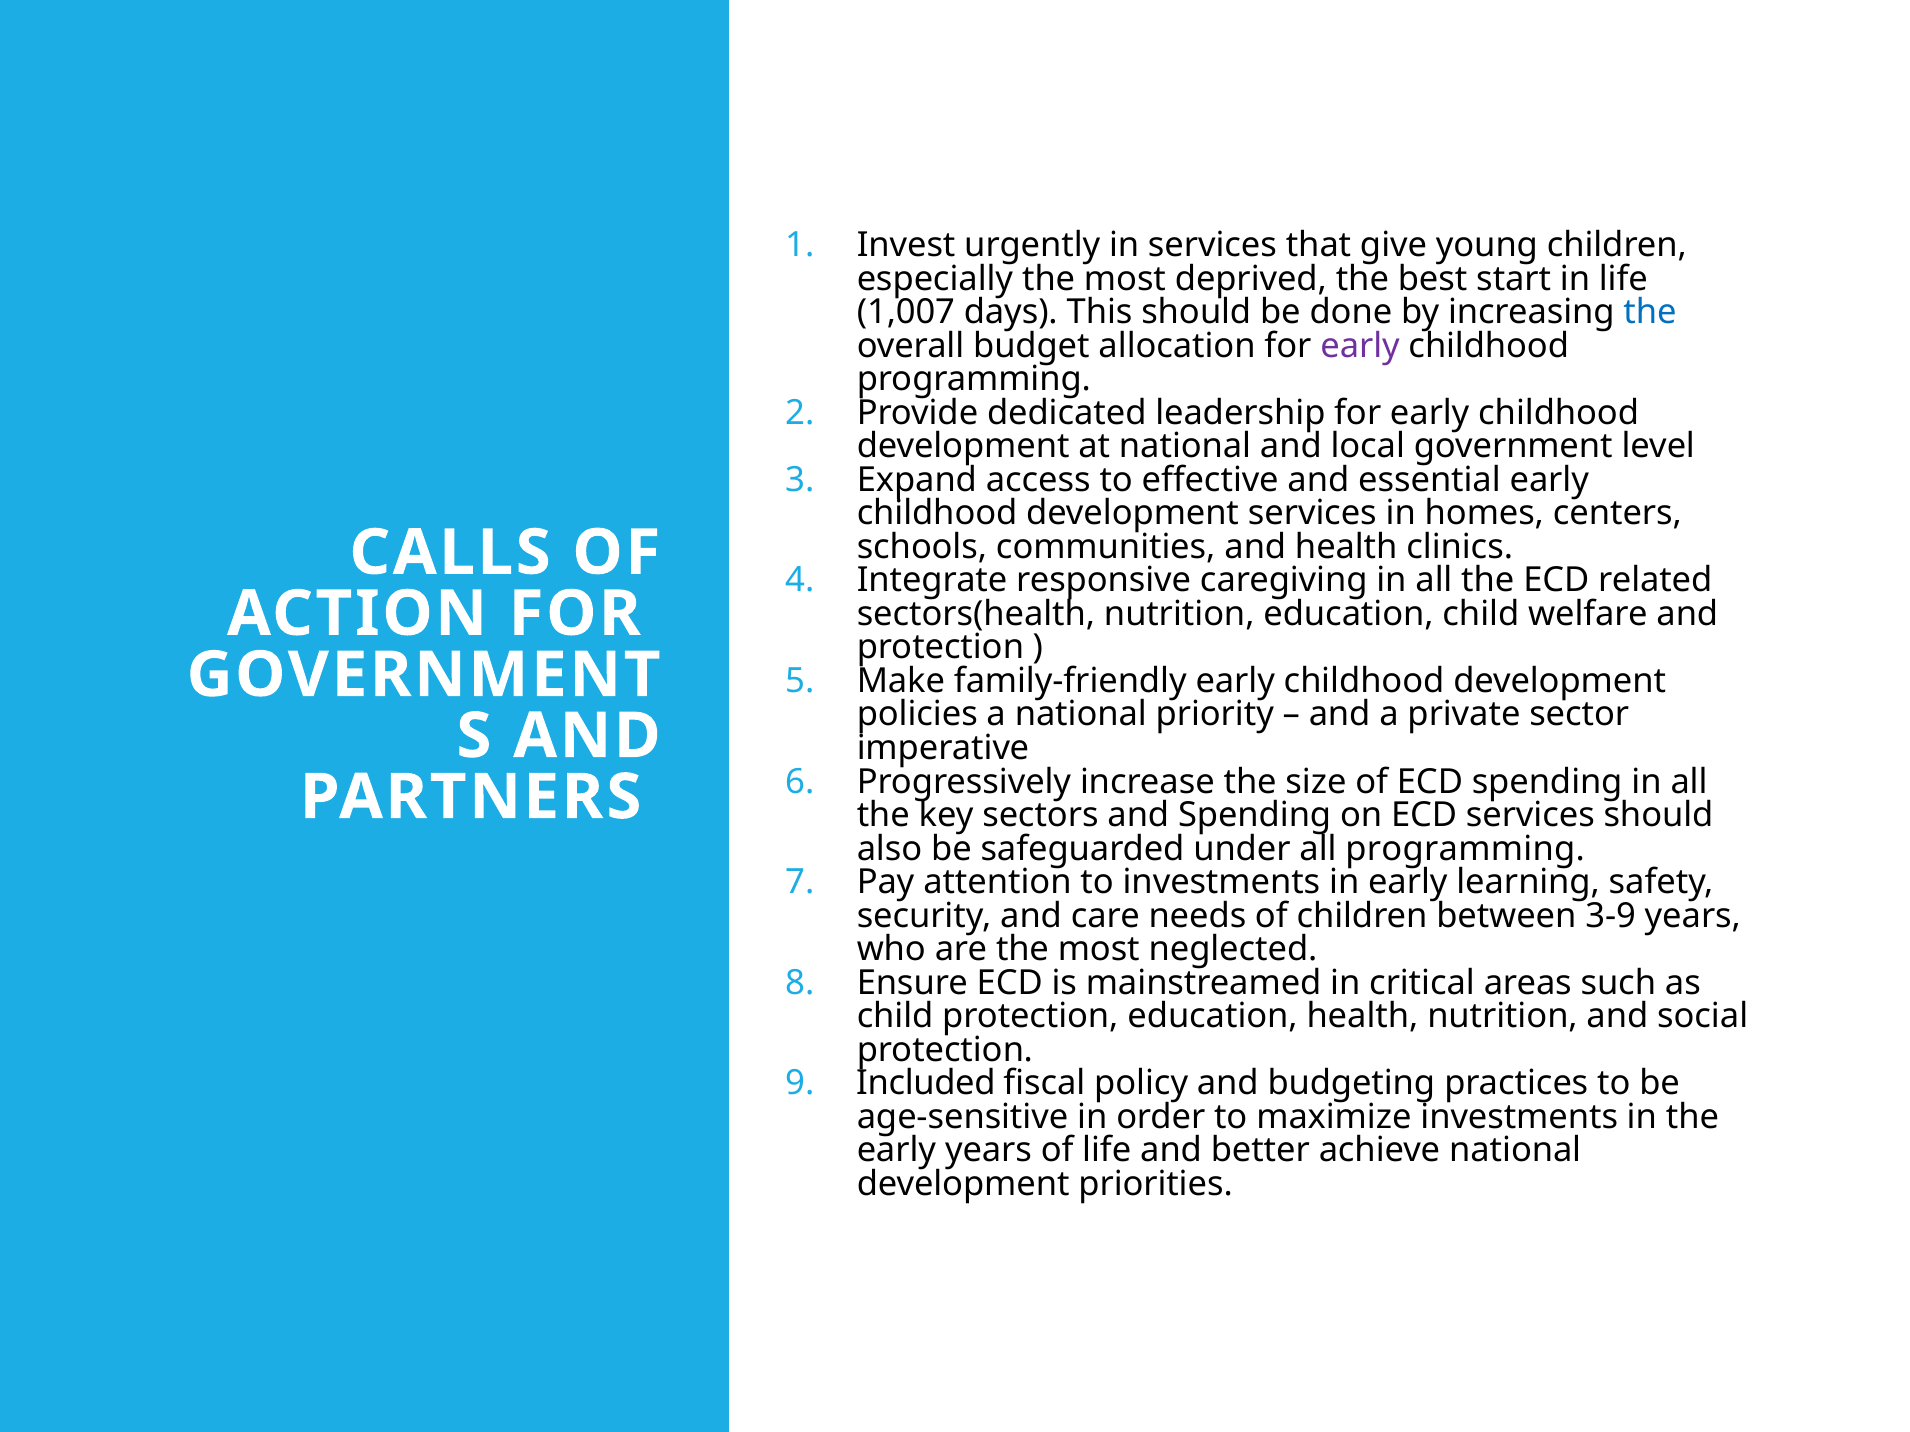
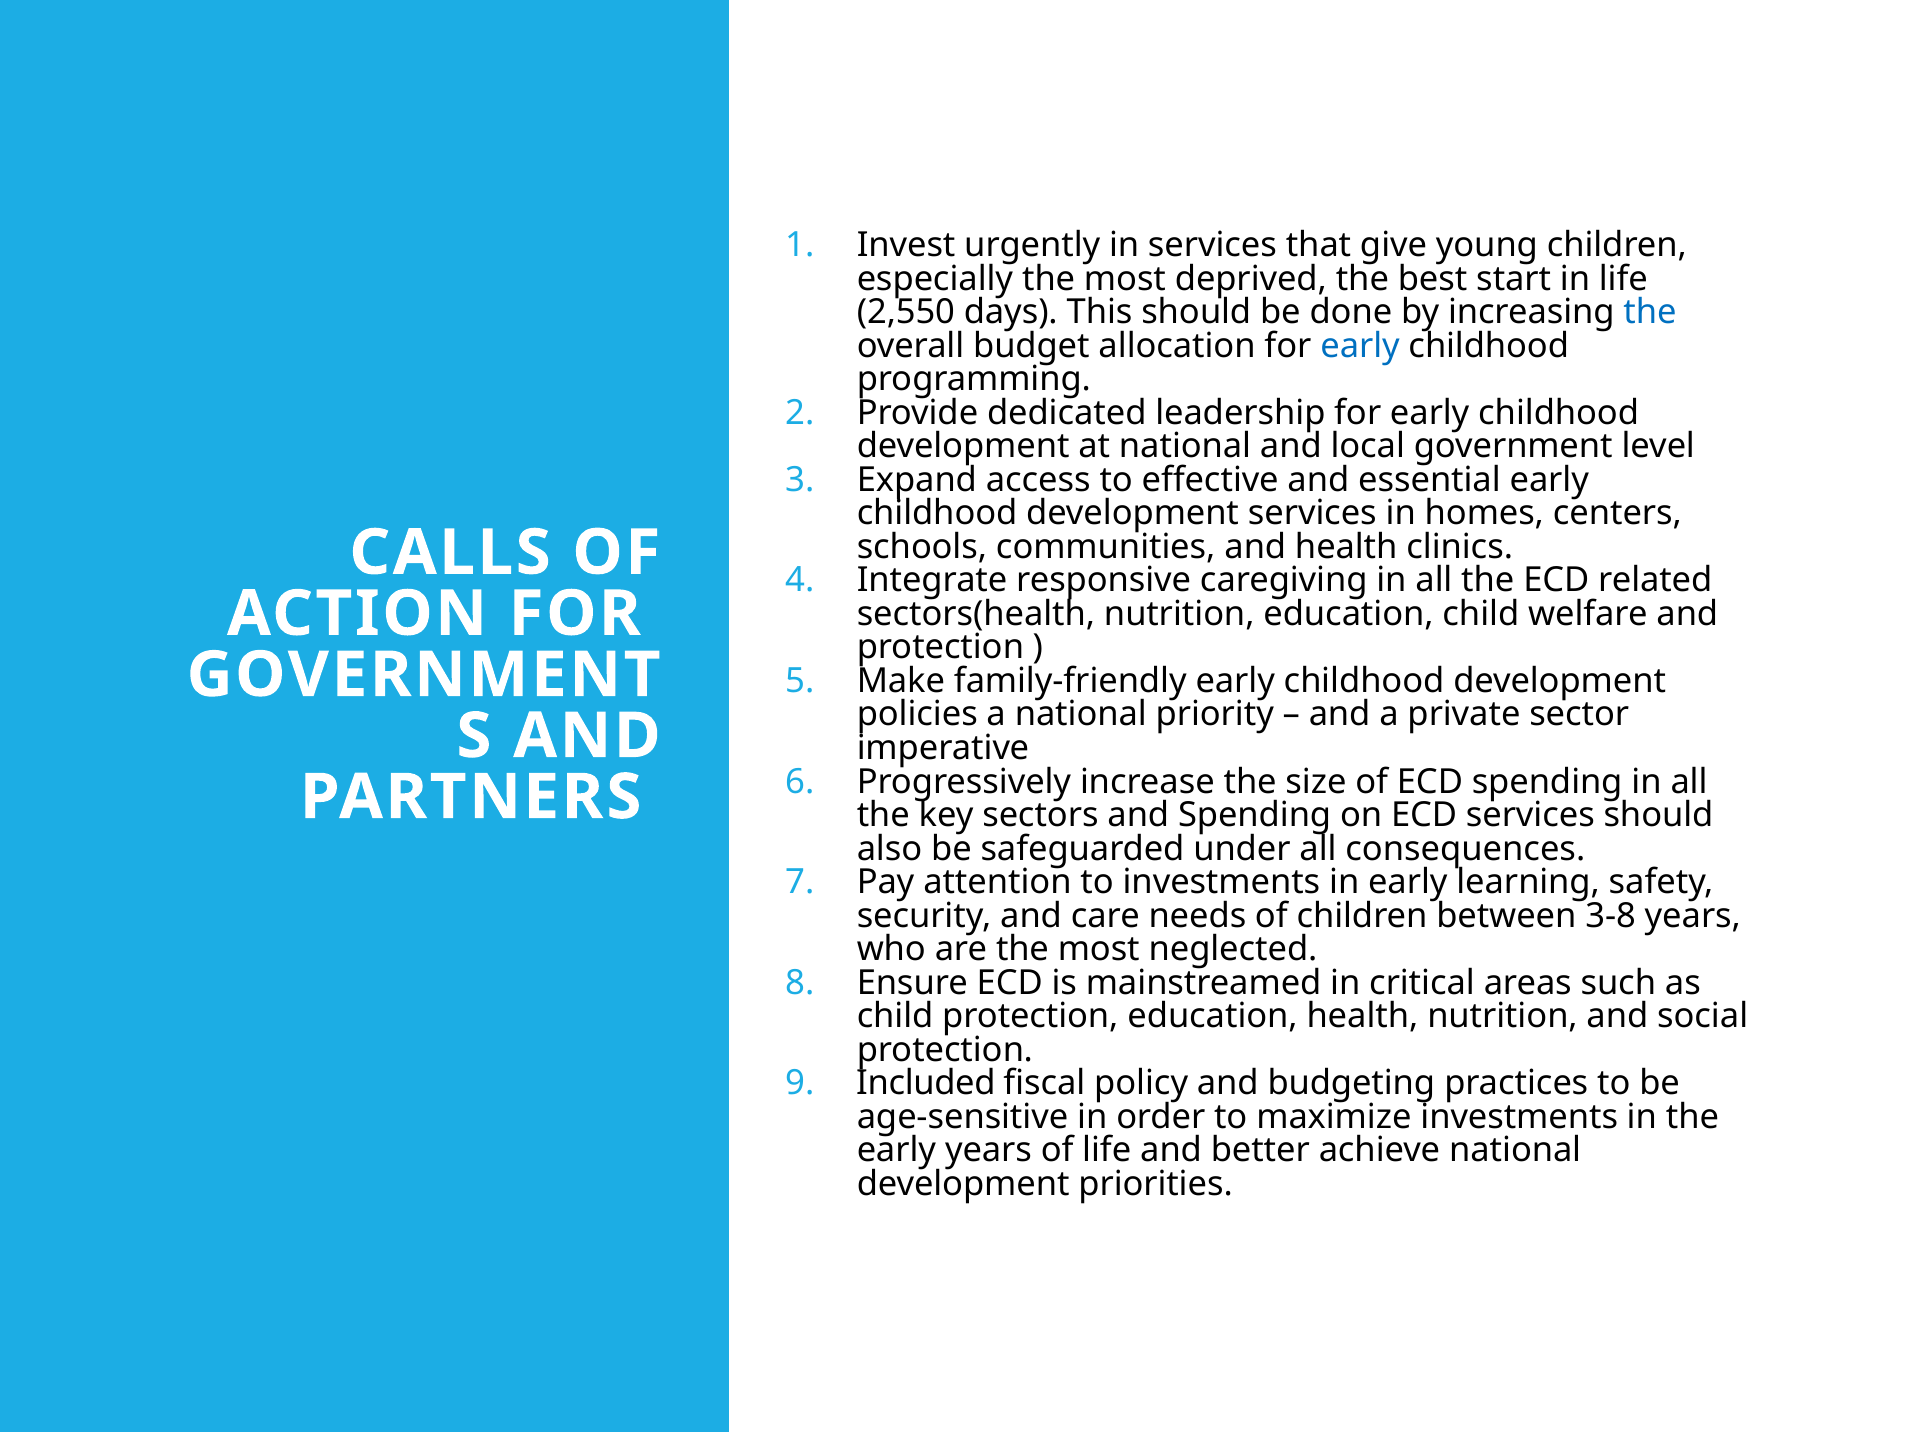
1,007: 1,007 -> 2,550
early at (1360, 346) colour: purple -> blue
all programming: programming -> consequences
3-9: 3-9 -> 3-8
